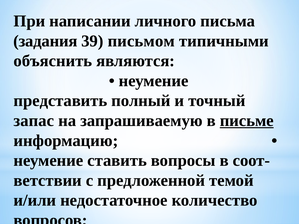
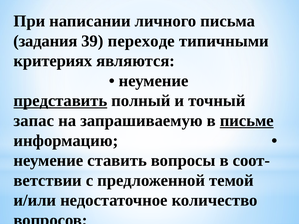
письмом: письмом -> переходе
объяснить: объяснить -> критериях
представить underline: none -> present
